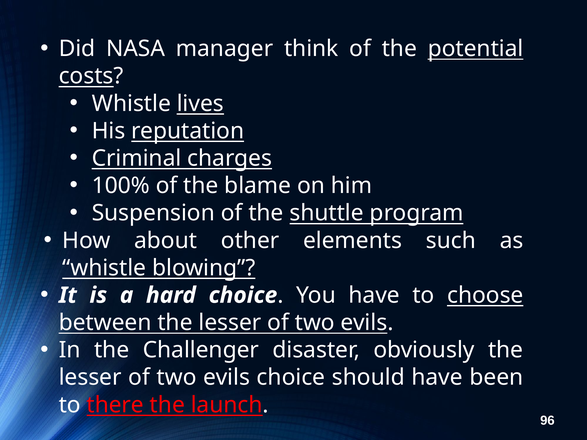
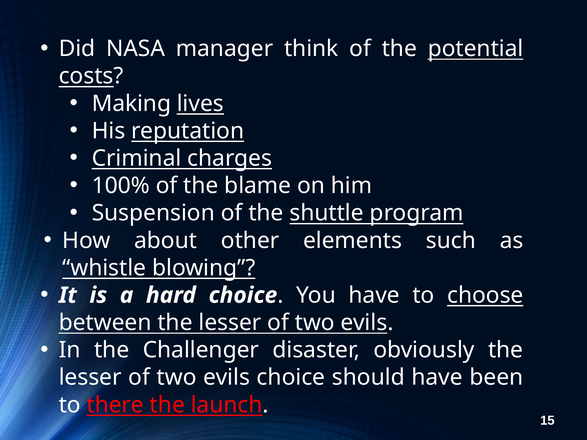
Whistle at (131, 104): Whistle -> Making
96: 96 -> 15
